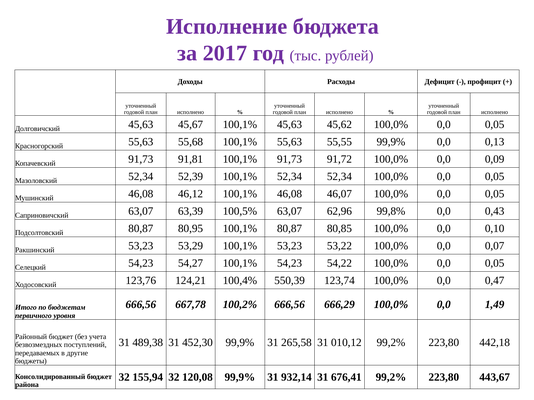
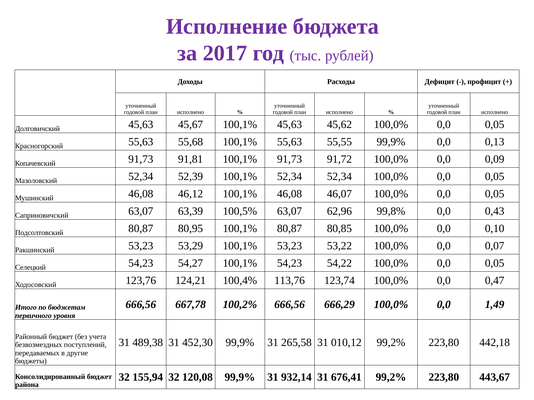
550,39: 550,39 -> 113,76
